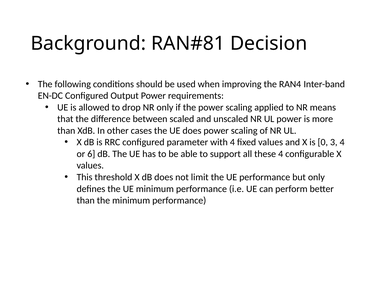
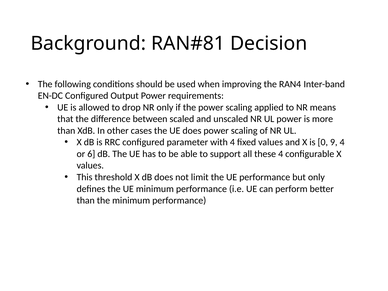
3: 3 -> 9
